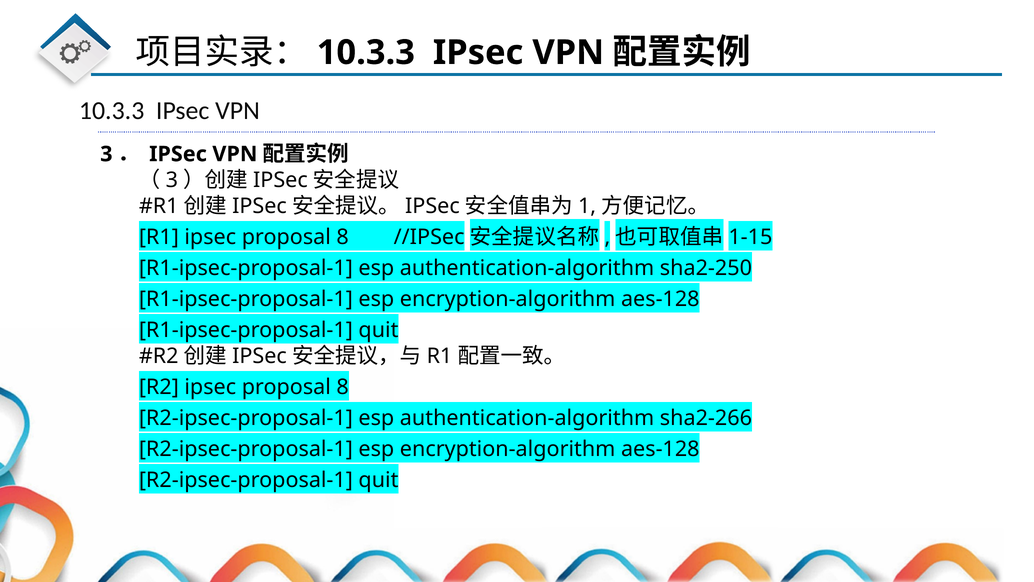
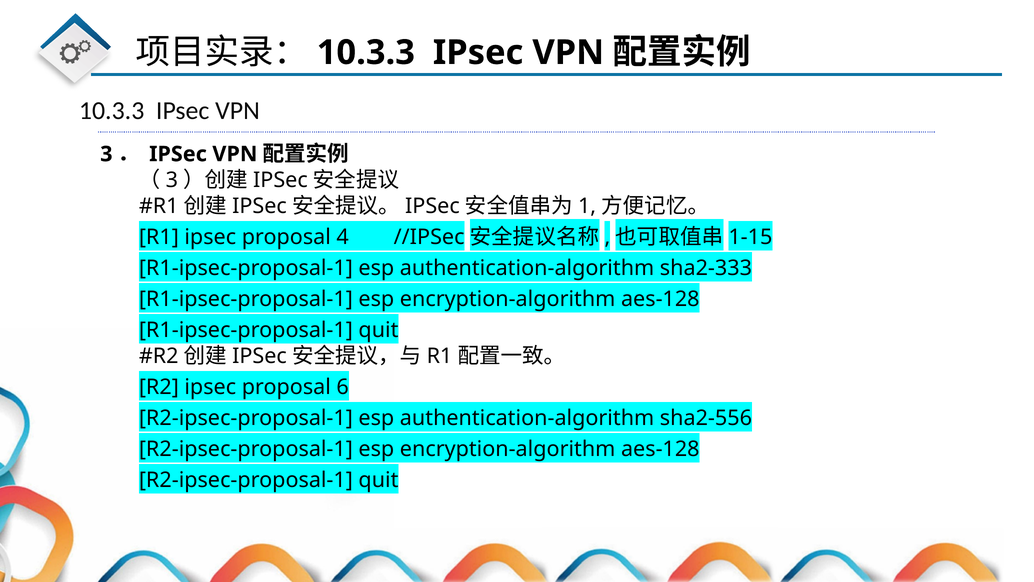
R1 ipsec proposal 8: 8 -> 4
sha2-250: sha2-250 -> sha2-333
R2 ipsec proposal 8: 8 -> 6
sha2-266: sha2-266 -> sha2-556
